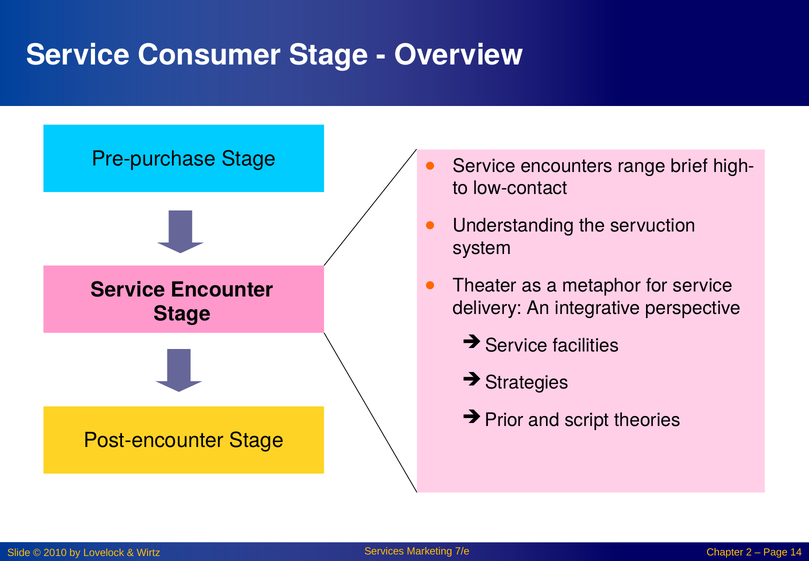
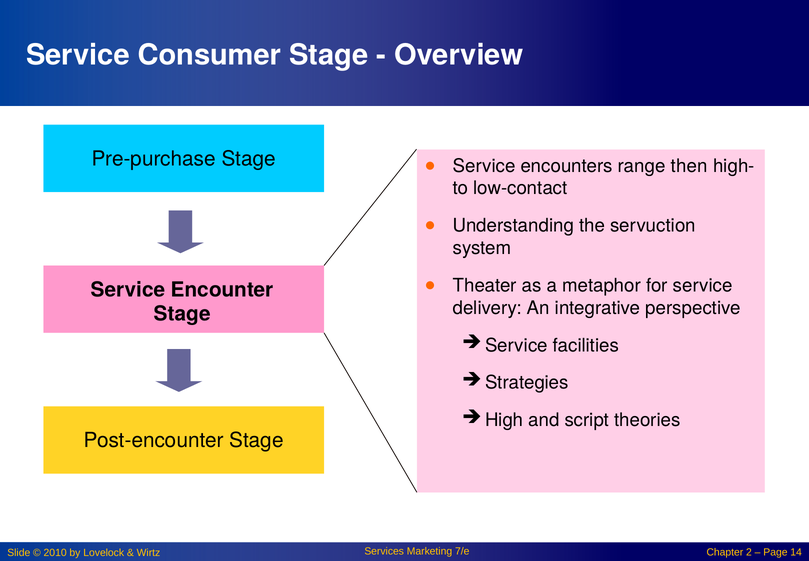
brief: brief -> then
Prior: Prior -> High
